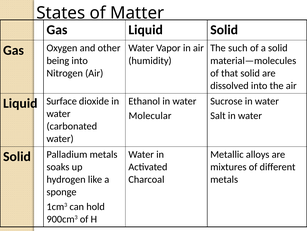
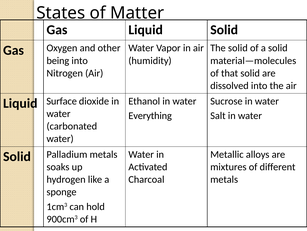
The such: such -> solid
Molecular: Molecular -> Everything
